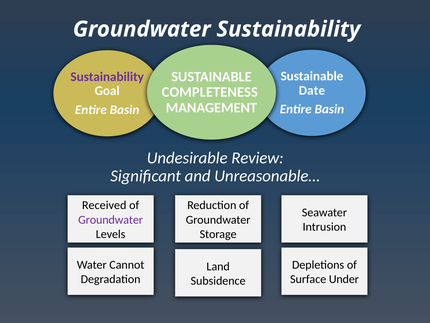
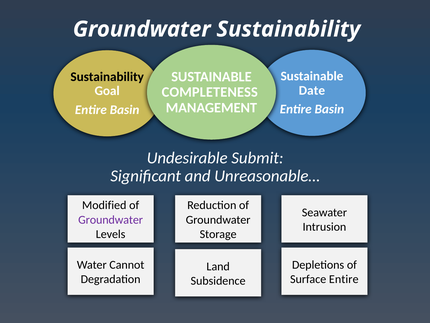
Sustainability at (107, 77) colour: purple -> black
Review: Review -> Submit
Received: Received -> Modified
Surface Under: Under -> Entire
